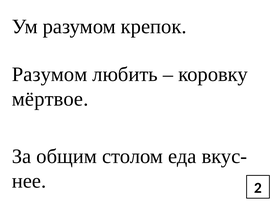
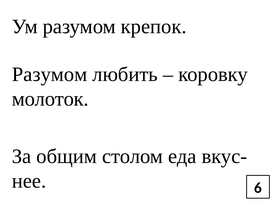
мёртвое: мёртвое -> молоток
2: 2 -> 6
